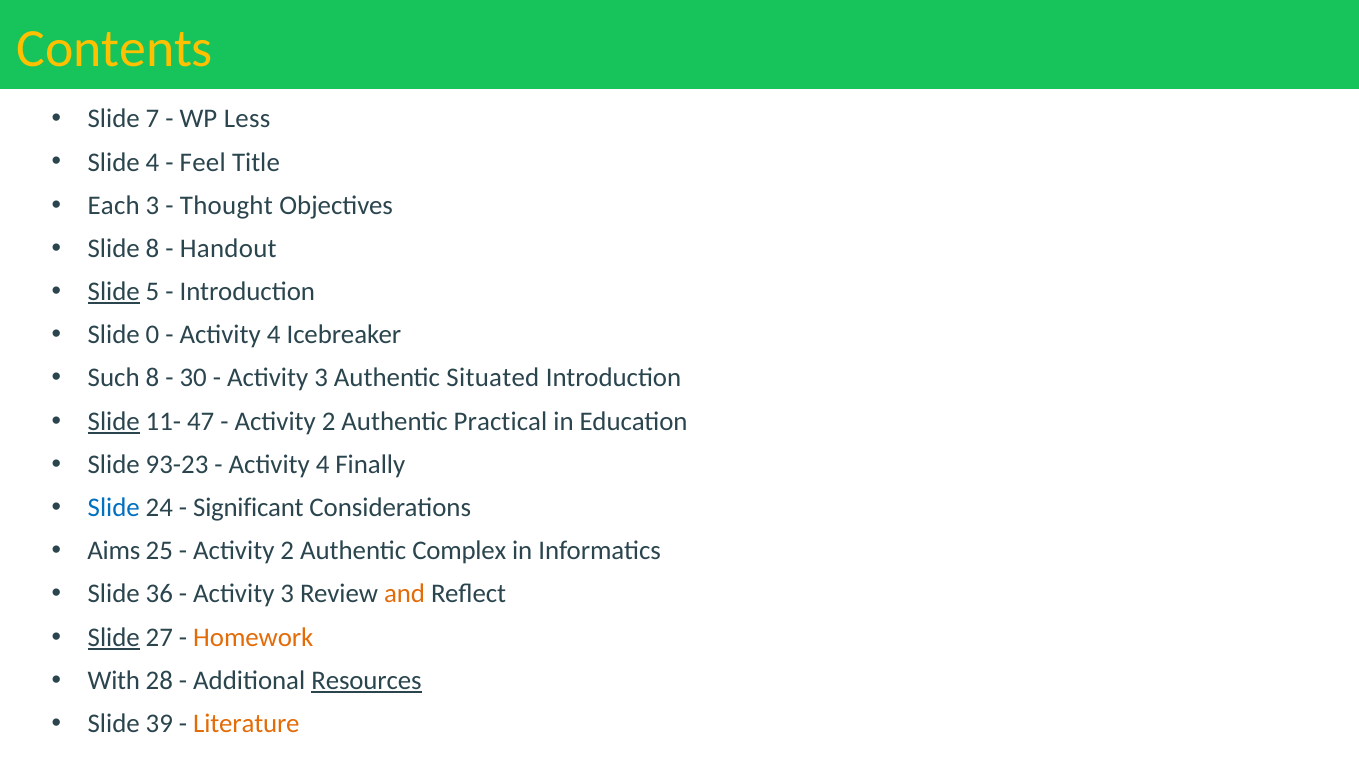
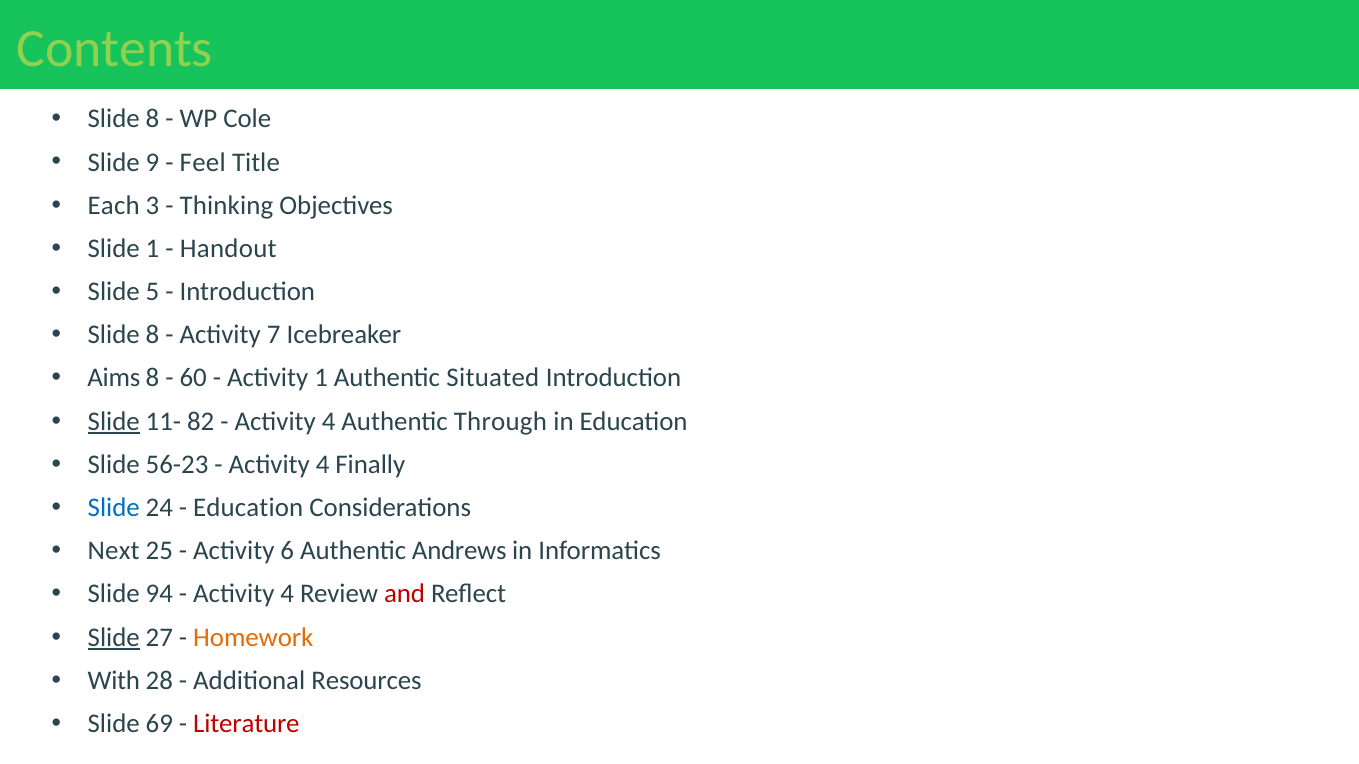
Contents colour: yellow -> light green
7 at (153, 119): 7 -> 8
Less: Less -> Cole
Slide 4: 4 -> 9
Thought: Thought -> Thinking
Slide 8: 8 -> 1
Slide at (114, 292) underline: present -> none
0 at (153, 335): 0 -> 8
4 at (274, 335): 4 -> 7
Such: Such -> Aims
30: 30 -> 60
3 at (321, 378): 3 -> 1
47: 47 -> 82
2 at (329, 422): 2 -> 4
Practical: Practical -> Through
93-23: 93-23 -> 56-23
Significant at (248, 508): Significant -> Education
Aims: Aims -> Next
2 at (287, 551): 2 -> 6
Complex: Complex -> Andrews
36: 36 -> 94
3 at (287, 594): 3 -> 4
and colour: orange -> red
Resources underline: present -> none
39: 39 -> 69
Literature colour: orange -> red
